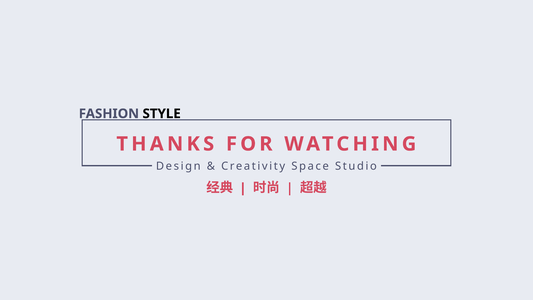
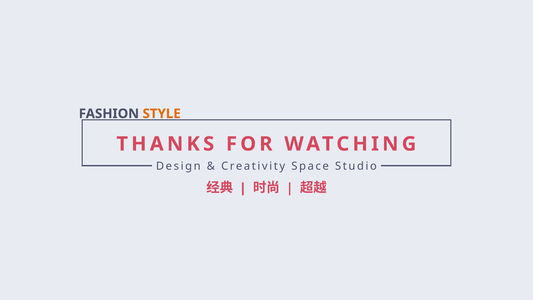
STYLE colour: black -> orange
